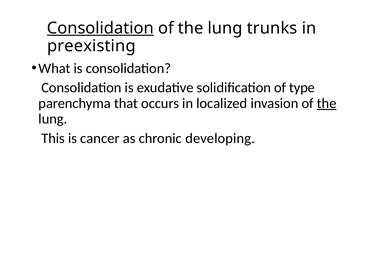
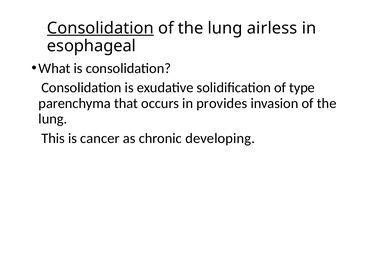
trunks: trunks -> airless
preexisting: preexisting -> esophageal
localized: localized -> provides
the at (327, 103) underline: present -> none
